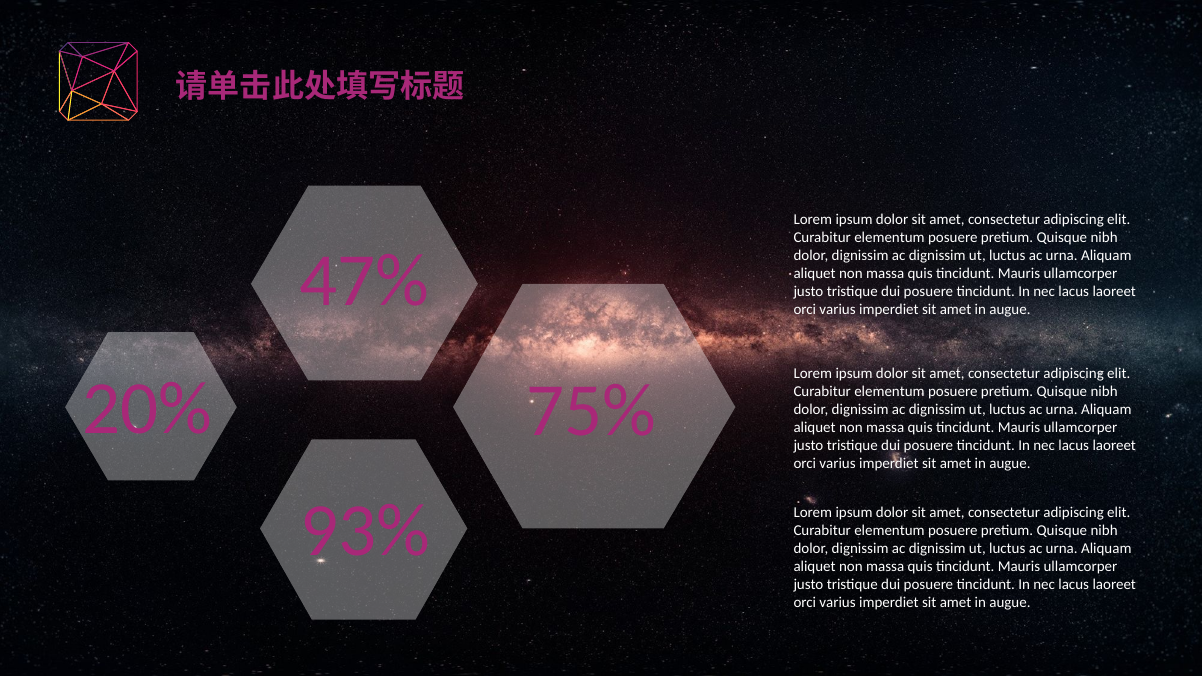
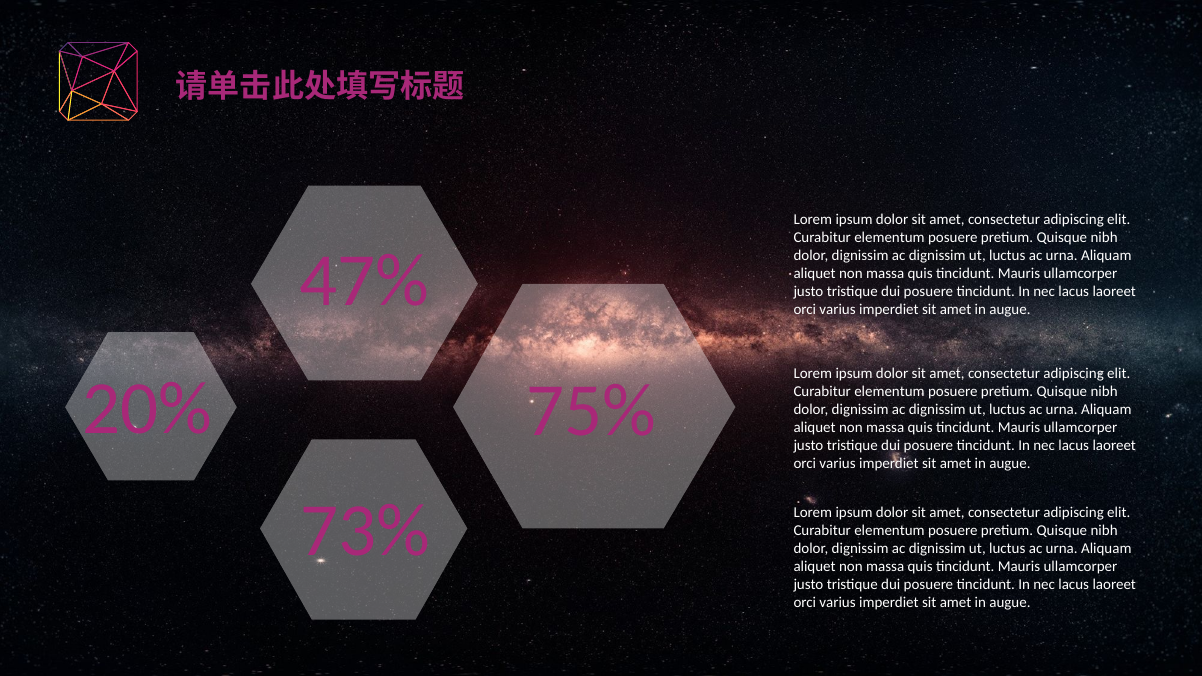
93%: 93% -> 73%
